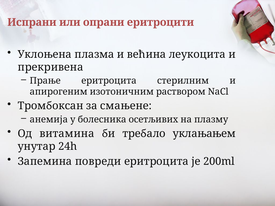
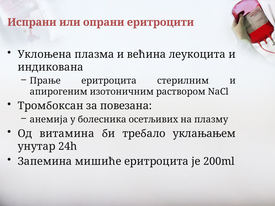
прекривена: прекривена -> индикована
смањене: смањене -> повезана
повреди: повреди -> мишиће
